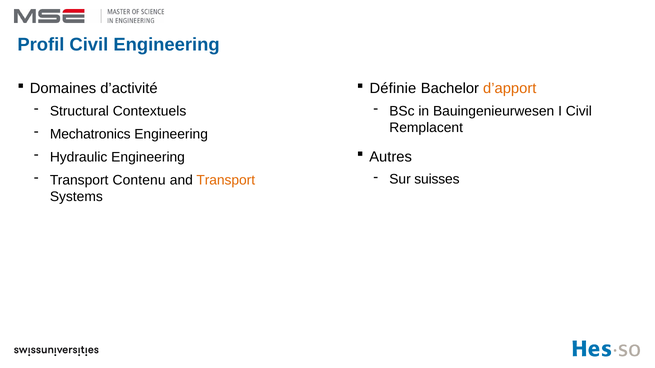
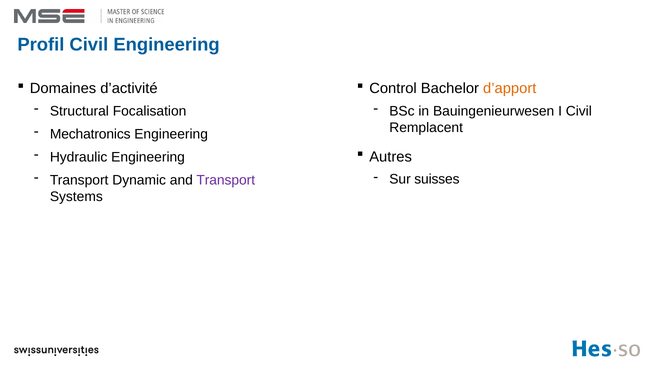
Définie: Définie -> Control
Contextuels: Contextuels -> Focalisation
Contenu: Contenu -> Dynamic
Transport at (226, 180) colour: orange -> purple
